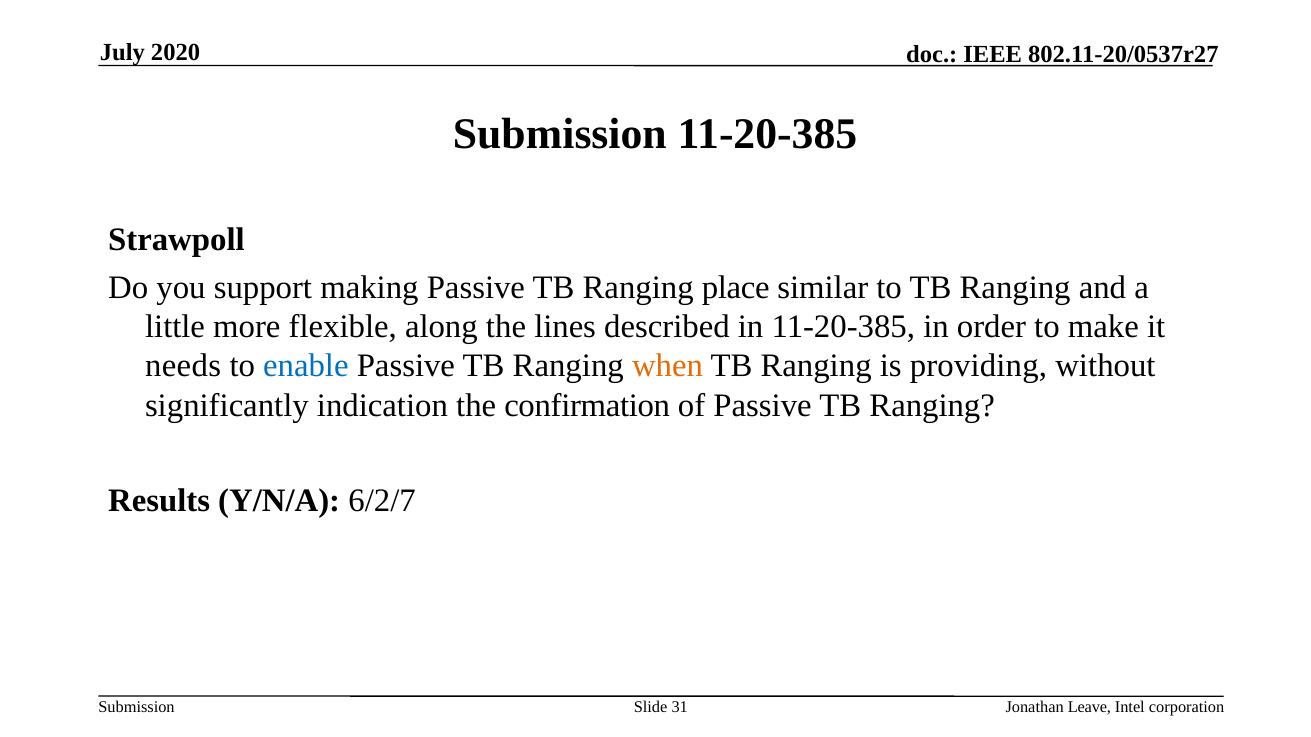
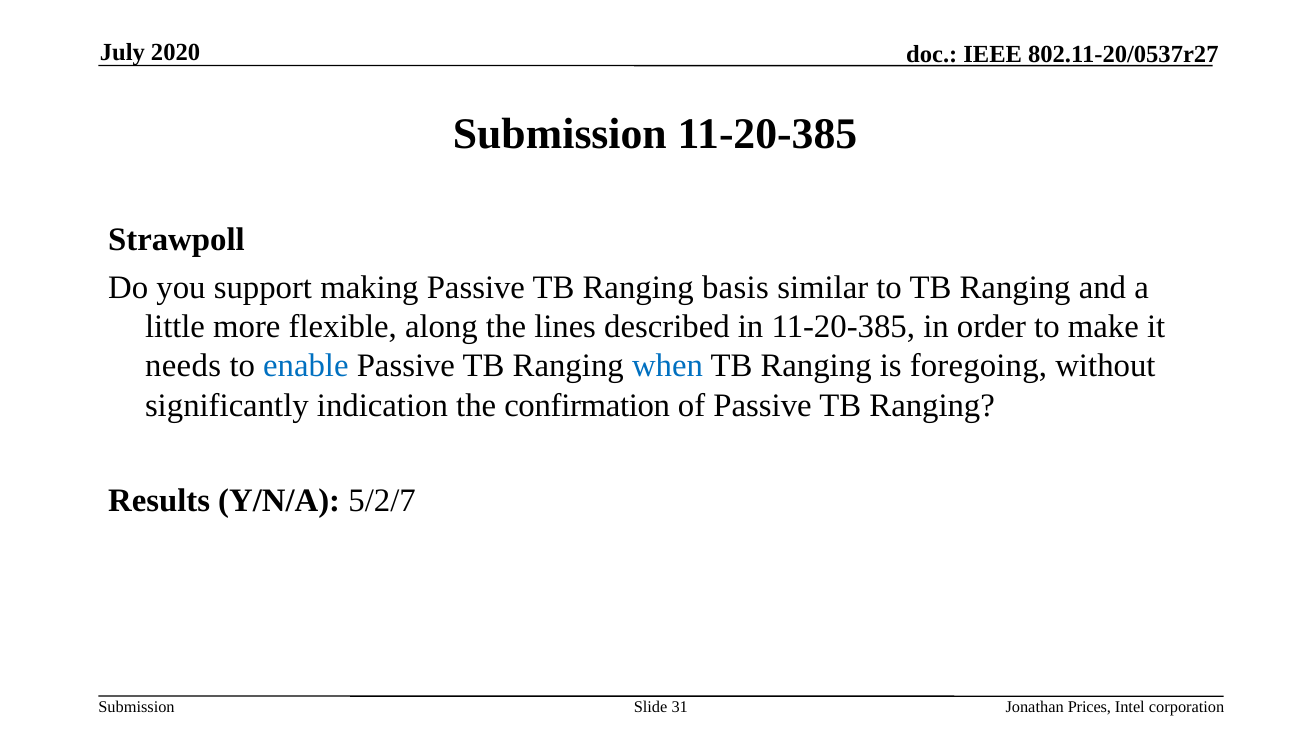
place: place -> basis
when colour: orange -> blue
providing: providing -> foregoing
6/2/7: 6/2/7 -> 5/2/7
Leave: Leave -> Prices
